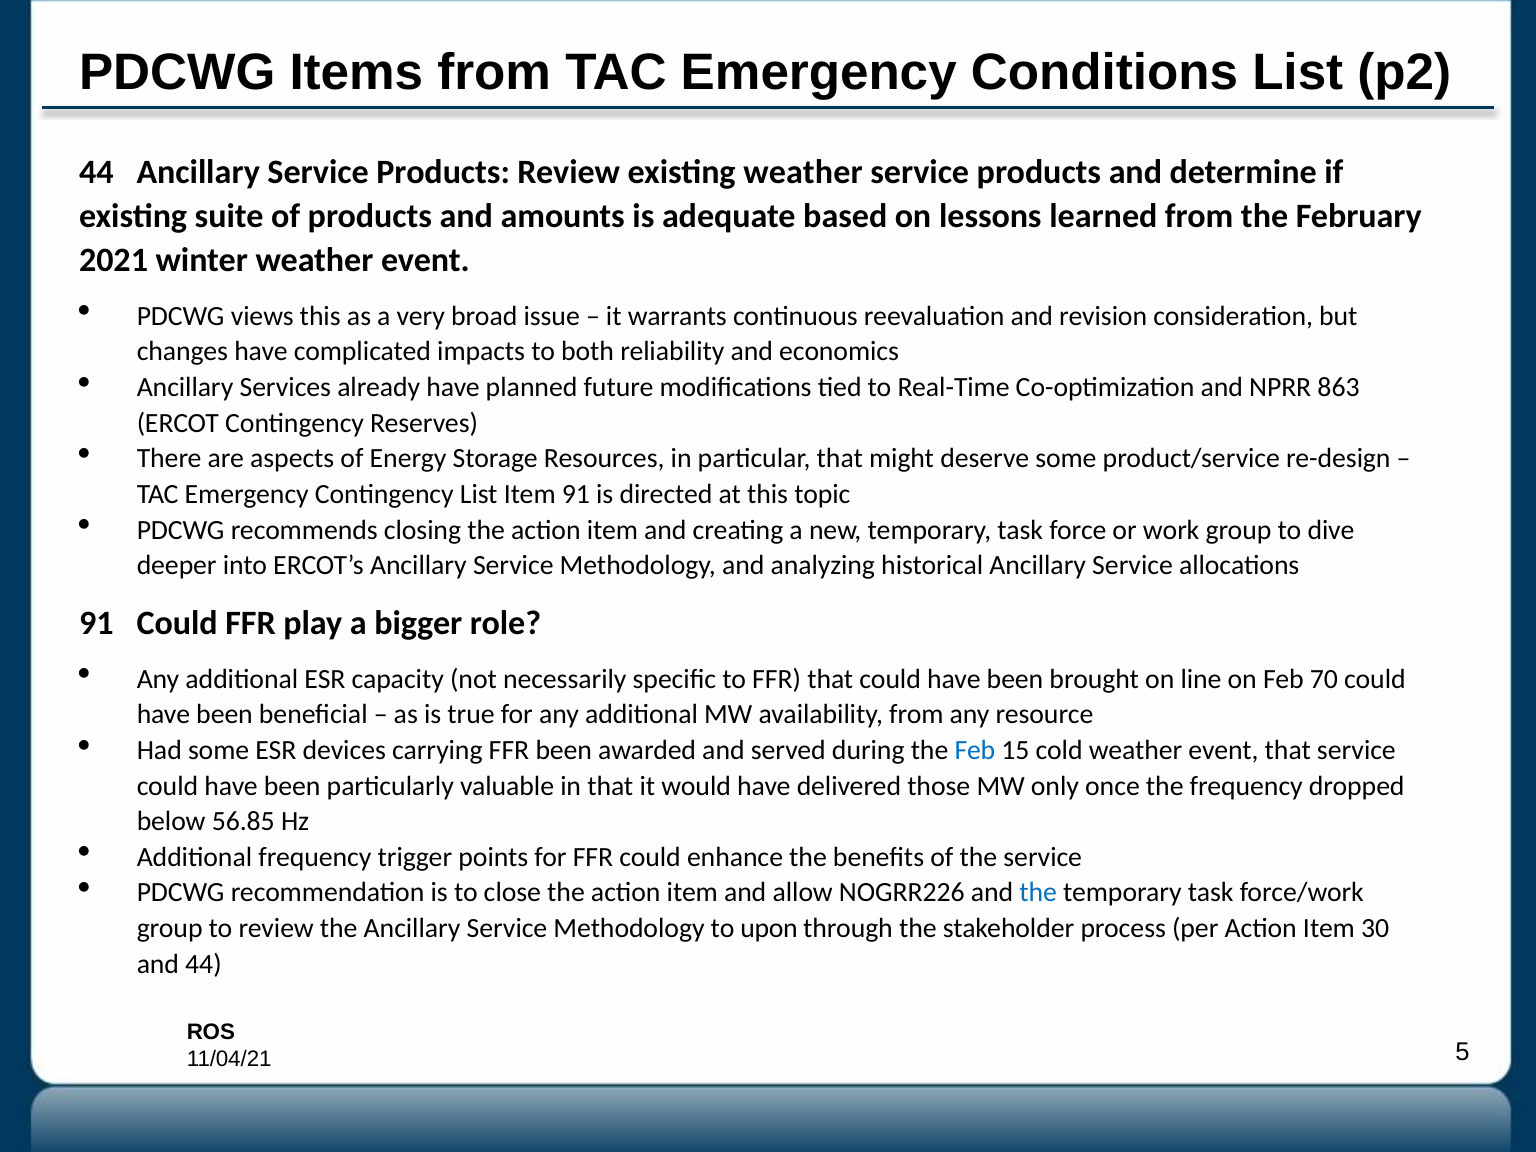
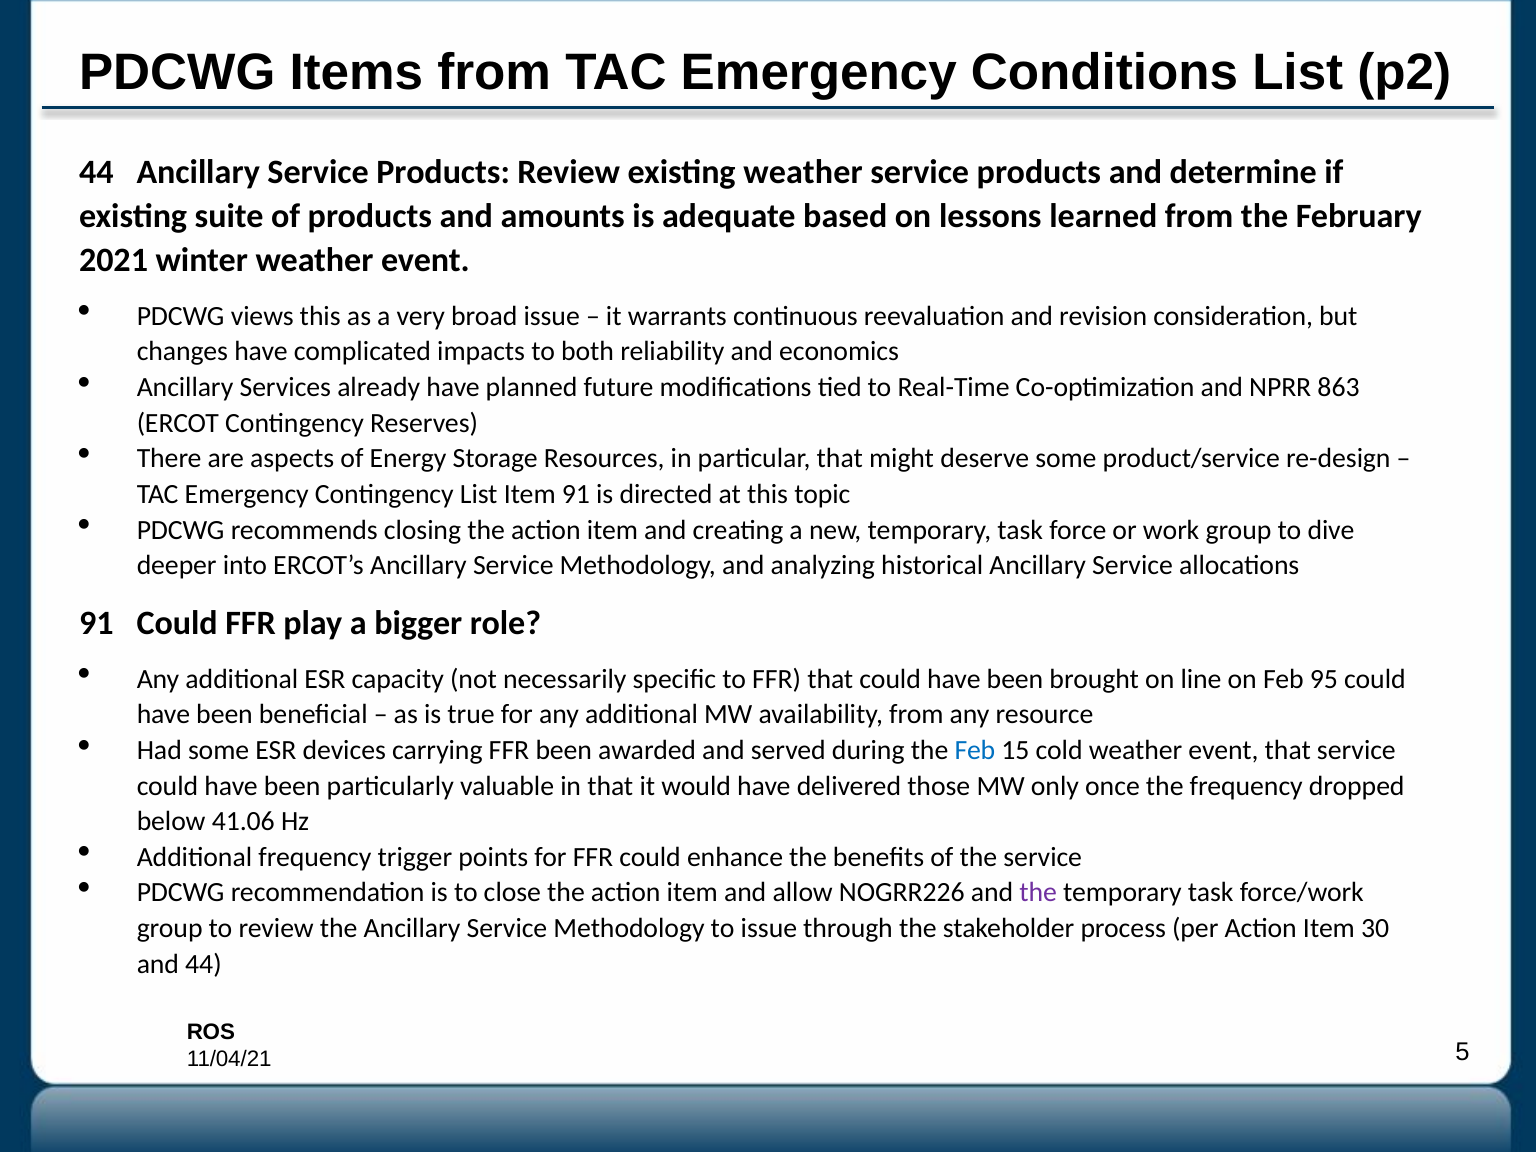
70: 70 -> 95
56.85: 56.85 -> 41.06
the at (1038, 893) colour: blue -> purple
to upon: upon -> issue
